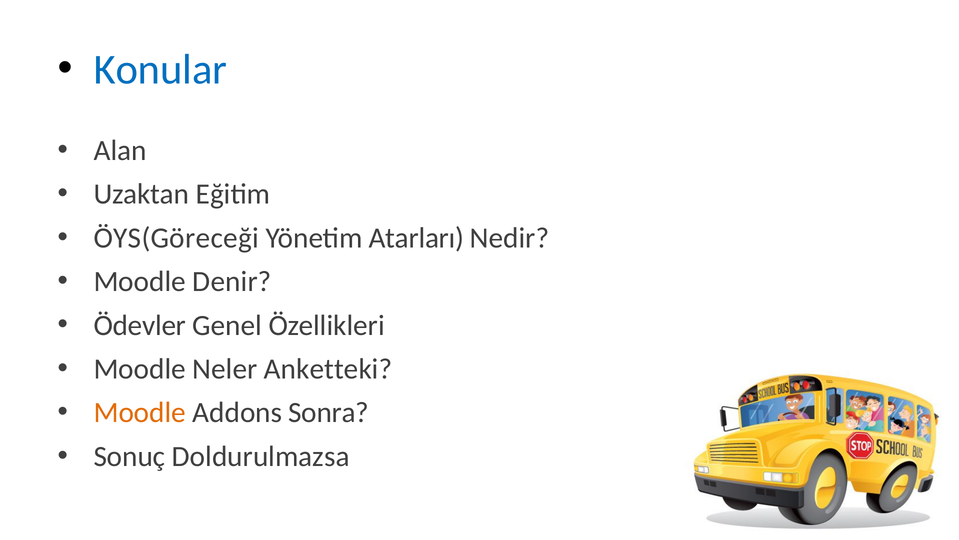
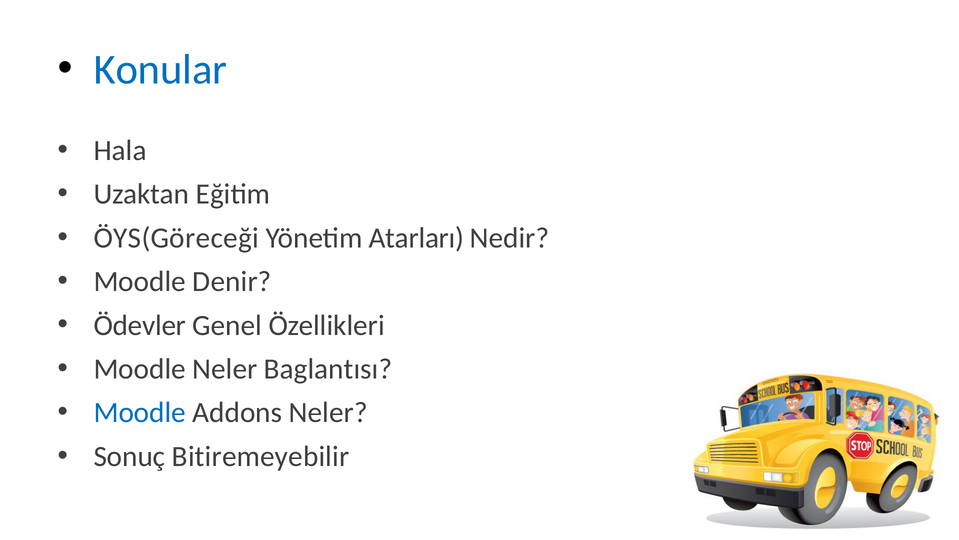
Alan: Alan -> Hala
Anketteki: Anketteki -> Baglantısı
Moodle at (140, 412) colour: orange -> blue
Addons Sonra: Sonra -> Neler
Doldurulmazsa: Doldurulmazsa -> Bitiremeyebilir
